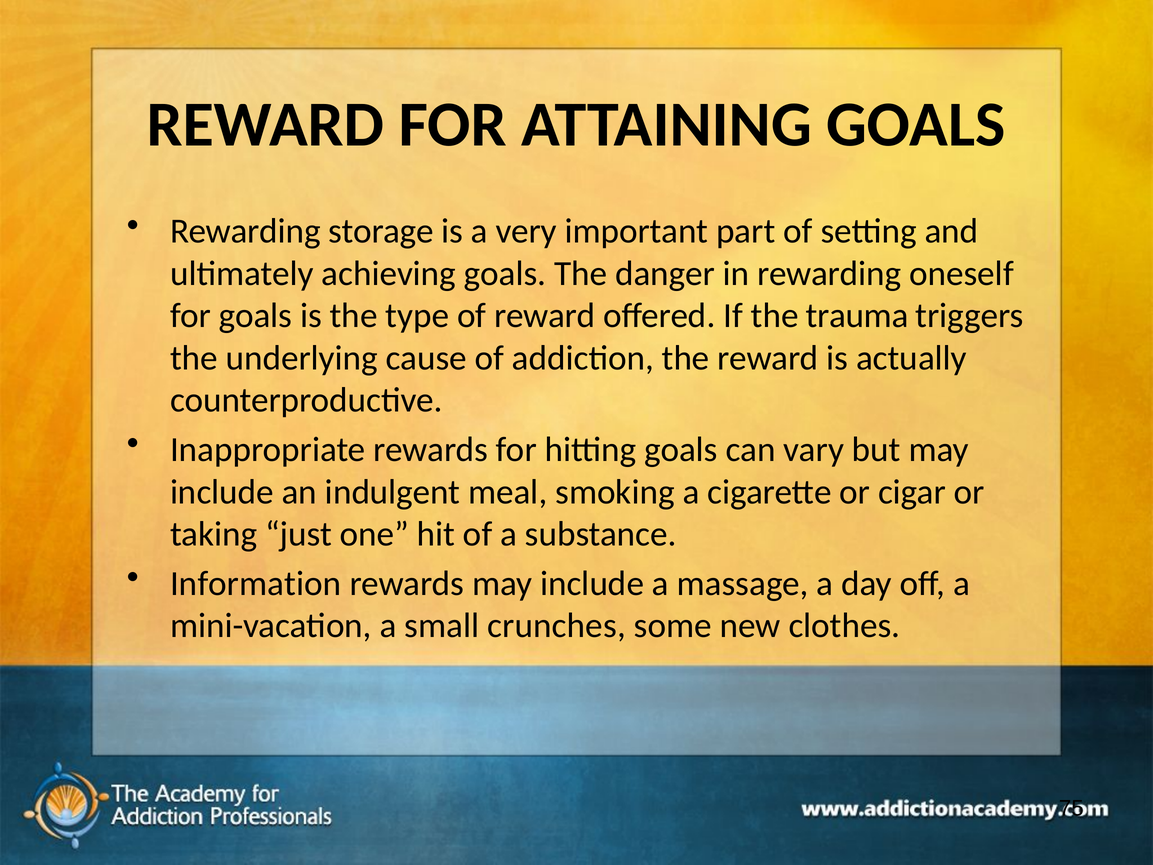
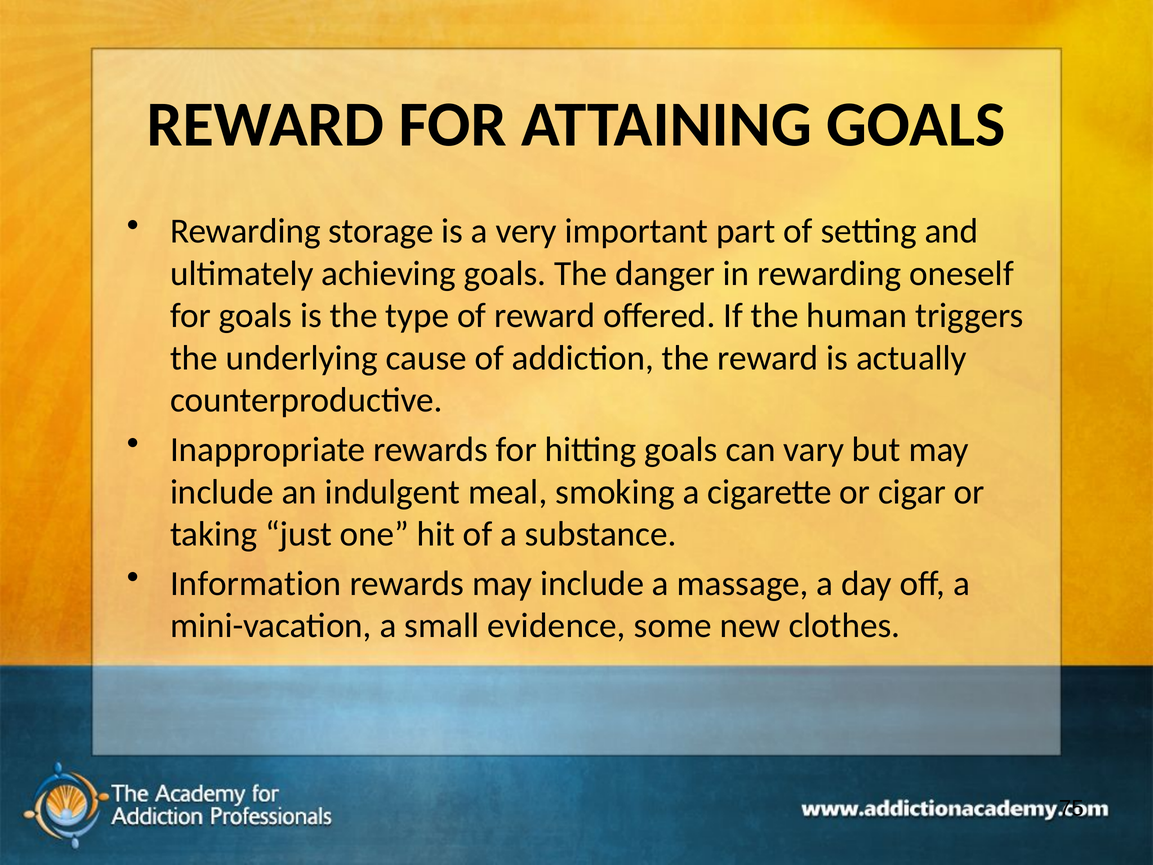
trauma: trauma -> human
crunches: crunches -> evidence
